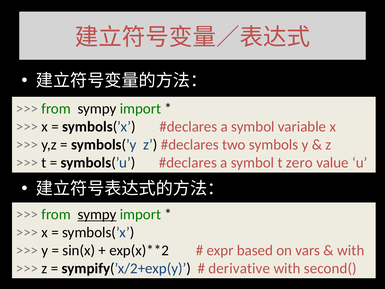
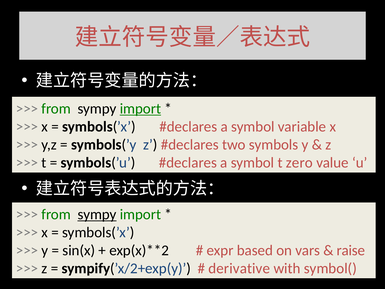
import at (140, 109) underline: none -> present
with at (351, 250): with -> raise
second(: second( -> symbol(
